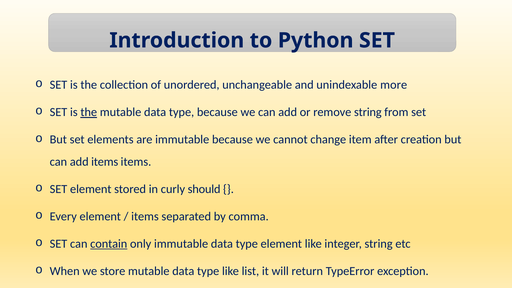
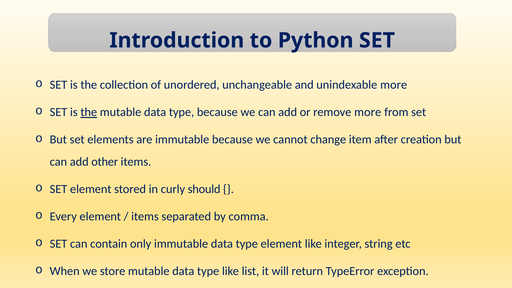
remove string: string -> more
add items: items -> other
contain underline: present -> none
